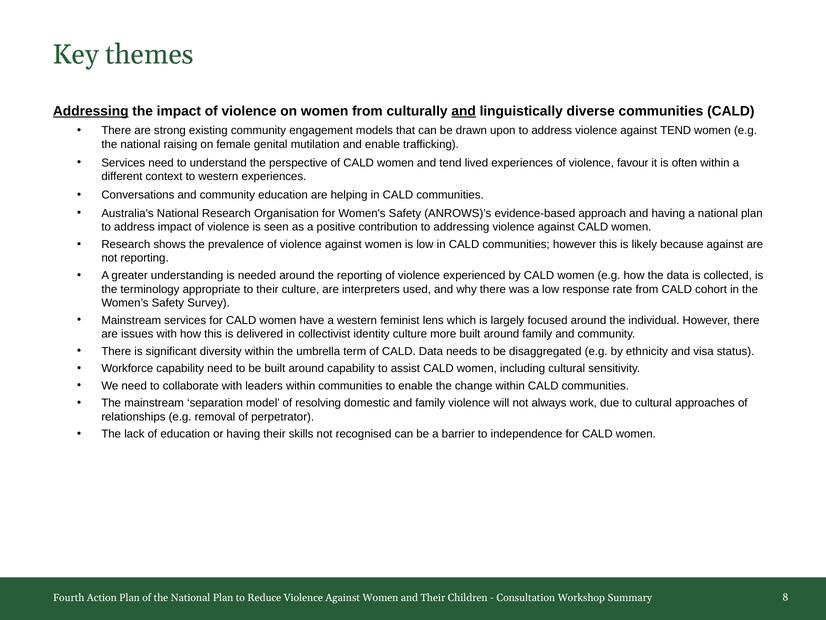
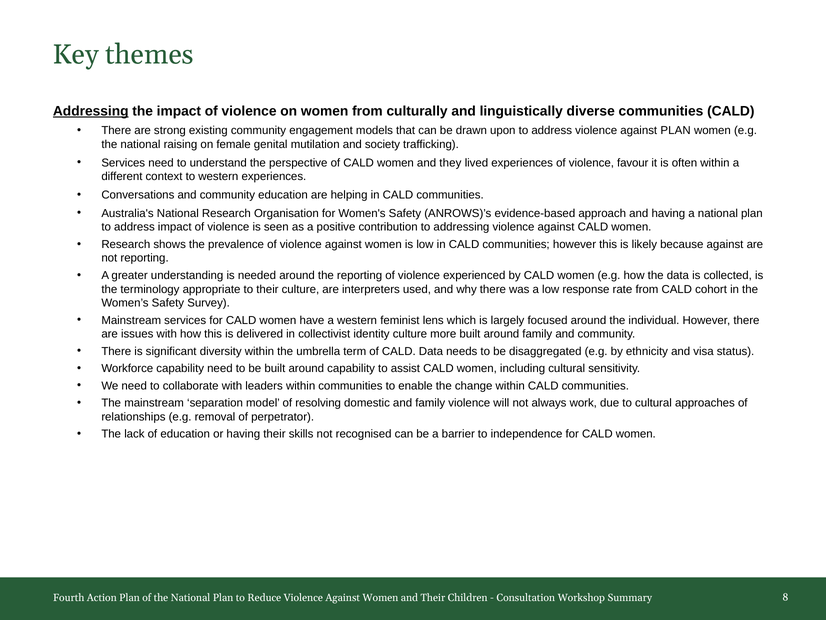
and at (464, 111) underline: present -> none
against TEND: TEND -> PLAN
and enable: enable -> society
and tend: tend -> they
